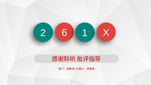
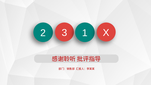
6: 6 -> 3
